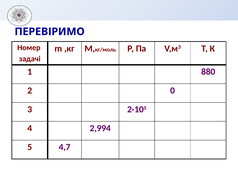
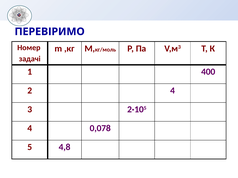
880: 880 -> 400
2 0: 0 -> 4
2,994: 2,994 -> 0,078
4,7: 4,7 -> 4,8
